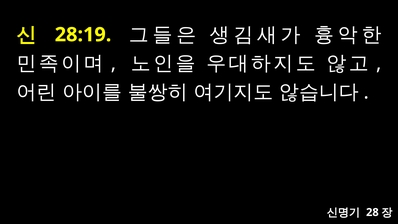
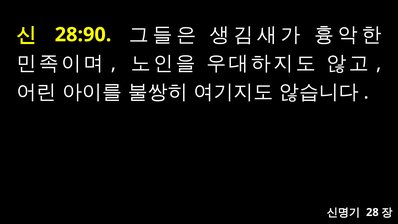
28:19: 28:19 -> 28:90
